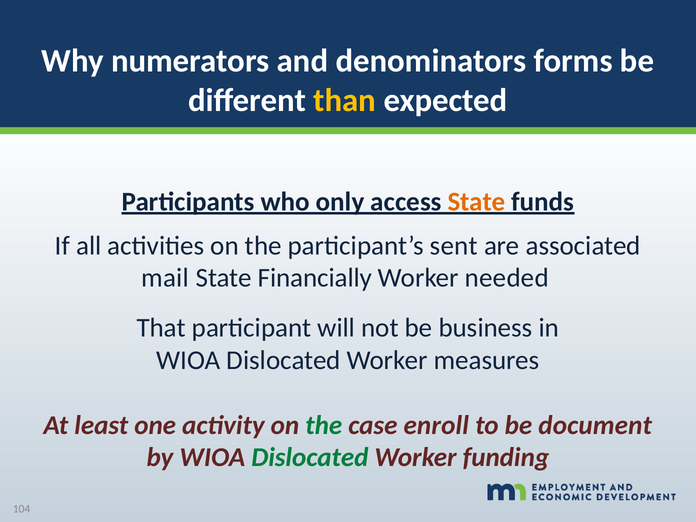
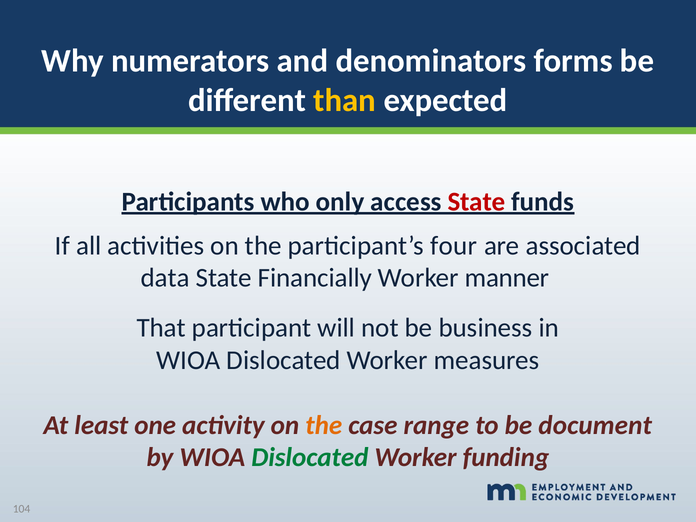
State at (477, 202) colour: orange -> red
sent: sent -> four
mail: mail -> data
needed: needed -> manner
the at (324, 425) colour: green -> orange
enroll: enroll -> range
